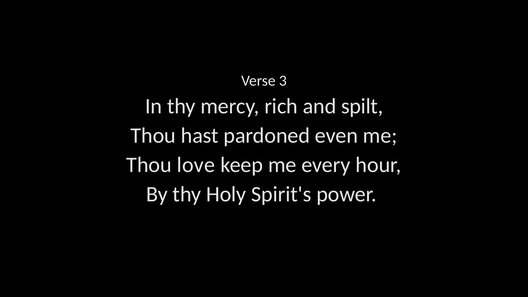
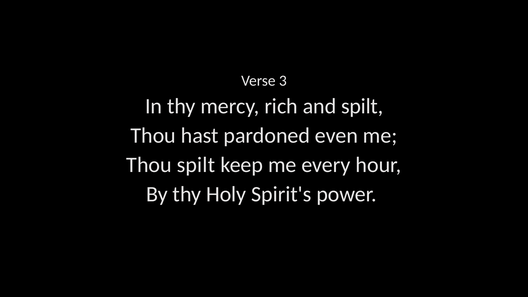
Thou love: love -> spilt
